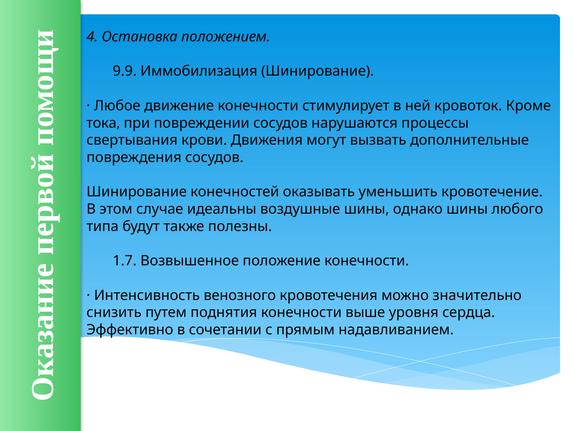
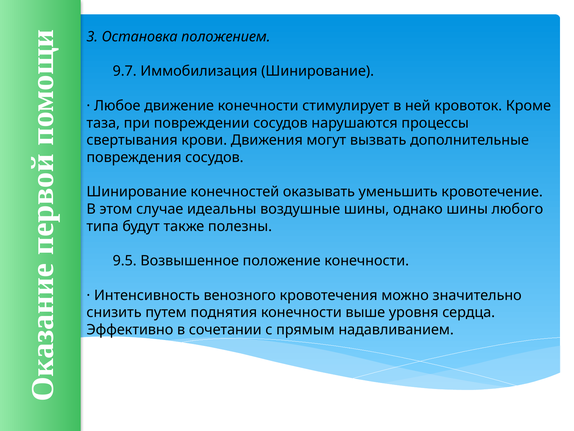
4: 4 -> 3
9.9: 9.9 -> 9.7
тока: тока -> таза
1.7: 1.7 -> 9.5
